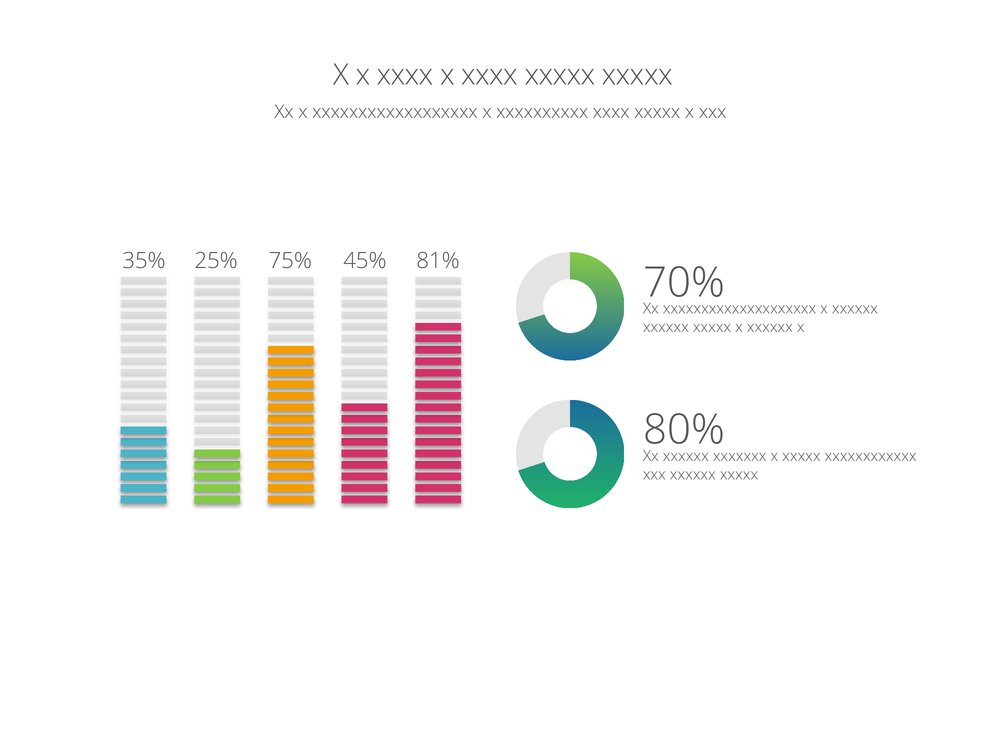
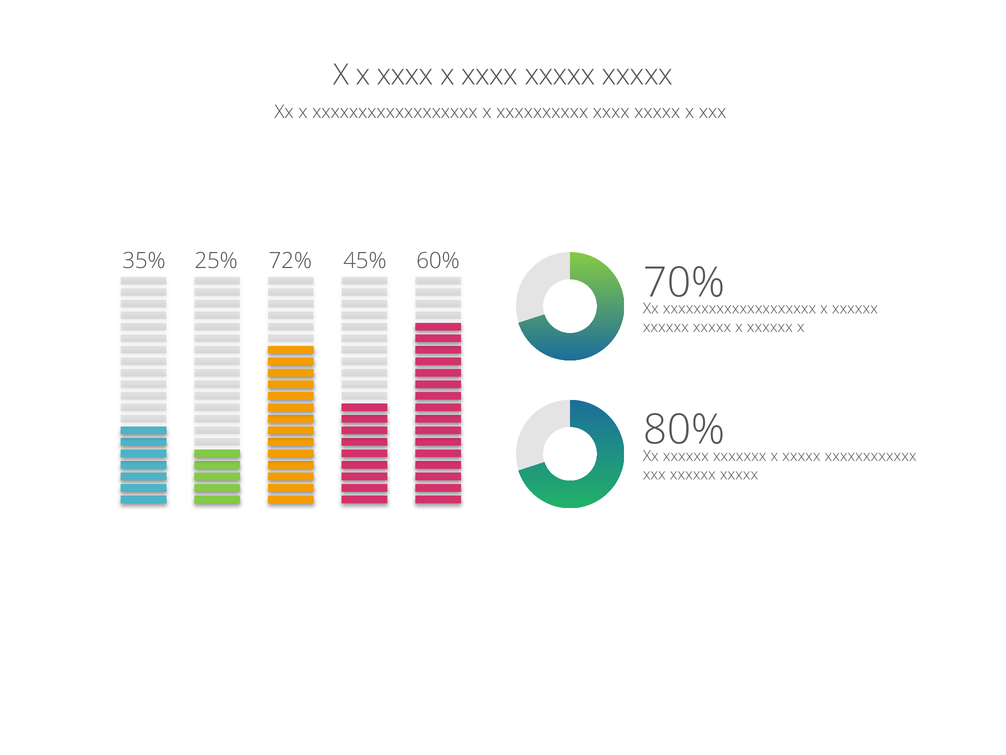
75%: 75% -> 72%
81%: 81% -> 60%
